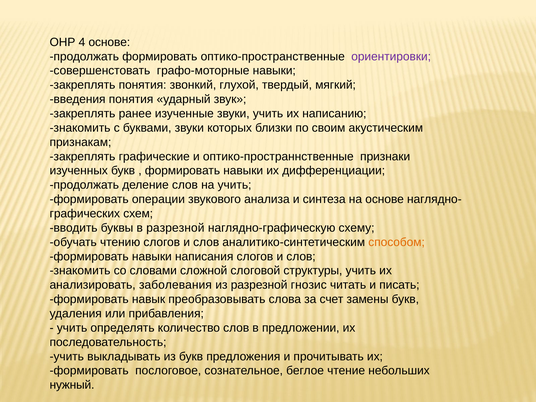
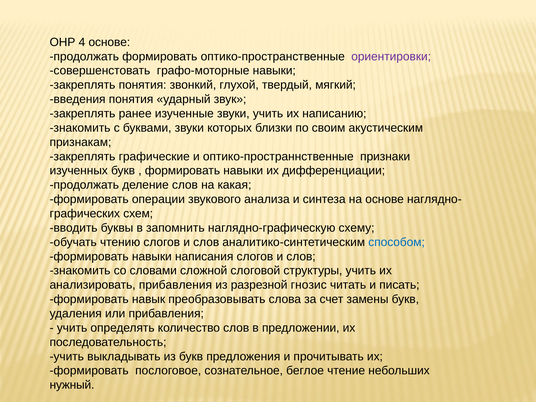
на учить: учить -> какая
в разрезной: разрезной -> запомнить
способом colour: orange -> blue
анализировать заболевания: заболевания -> прибавления
